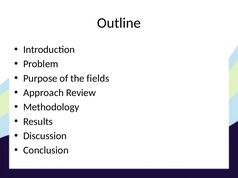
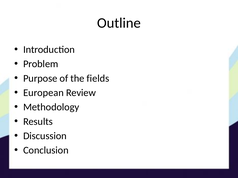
Approach: Approach -> European
